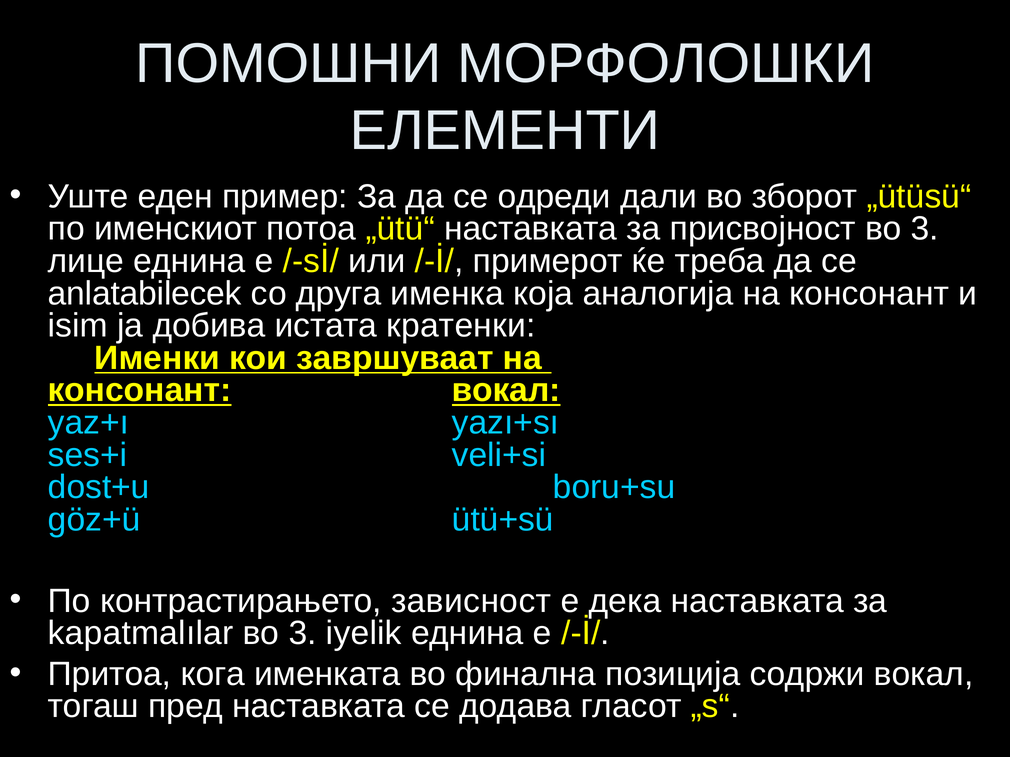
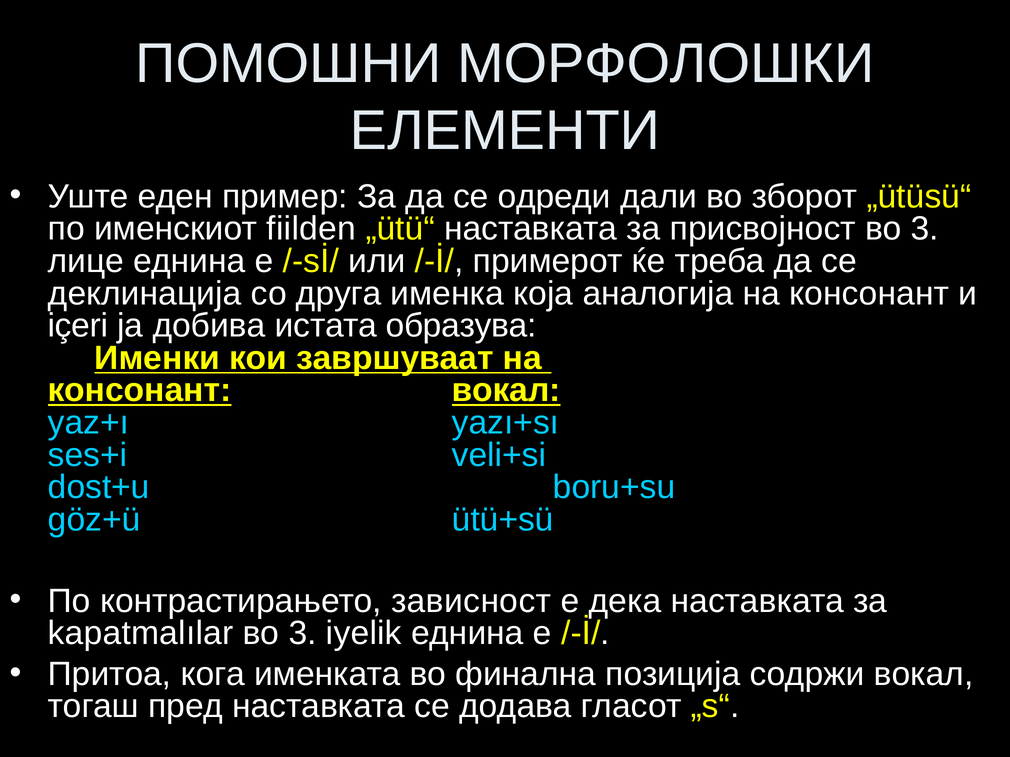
потоа: потоа -> fiilden
anlatabilecek: anlatabilecek -> деклинација
isim: isim -> içeri
кратенки: кратенки -> образува
